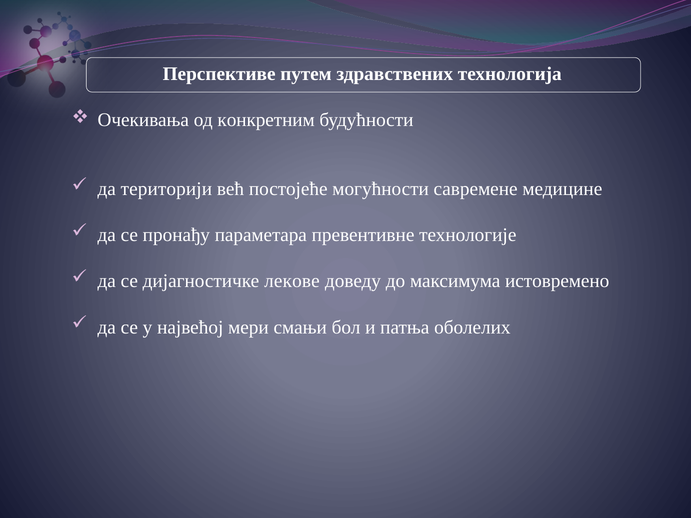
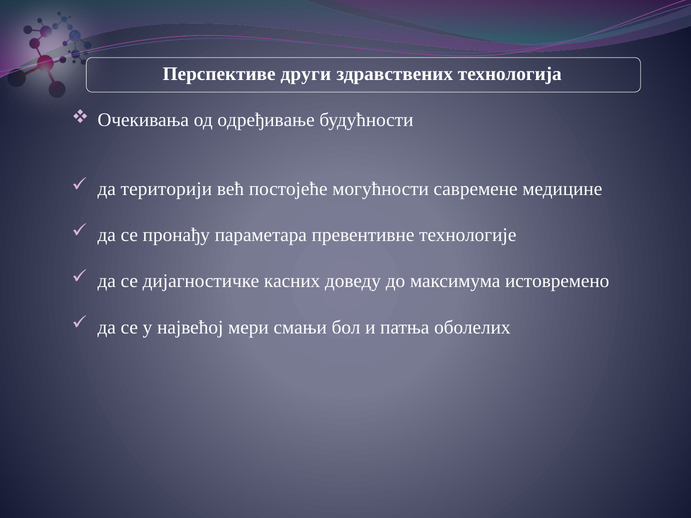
путем: путем -> други
конкретним: конкретним -> одређивање
лекове: лекове -> касних
